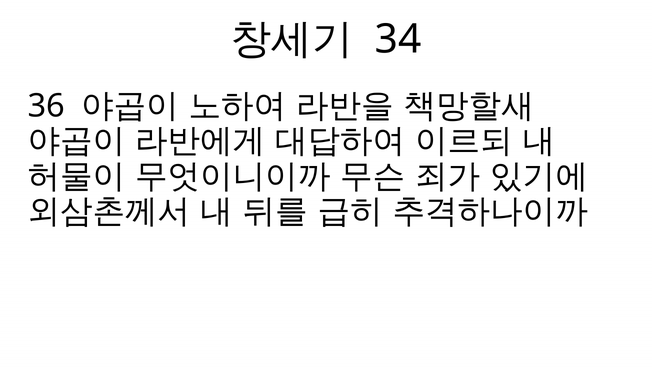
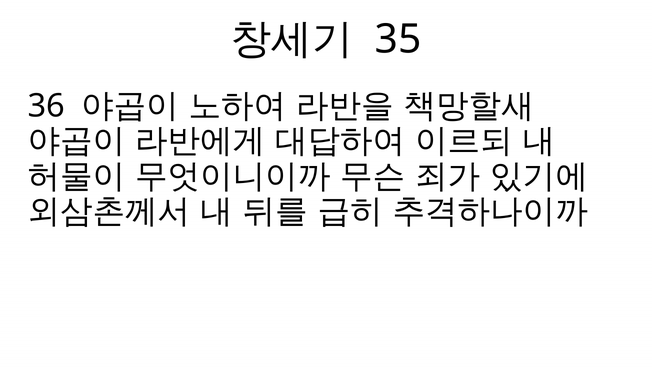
34: 34 -> 35
